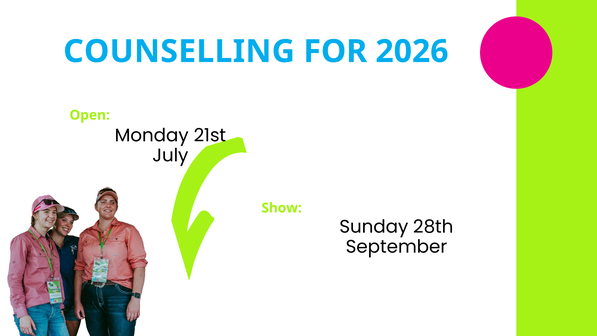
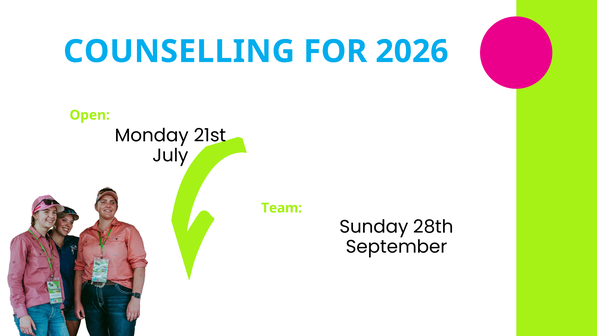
Show: Show -> Team
